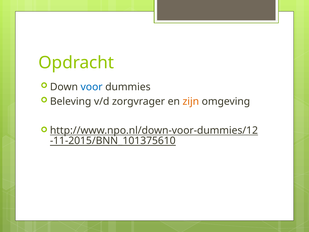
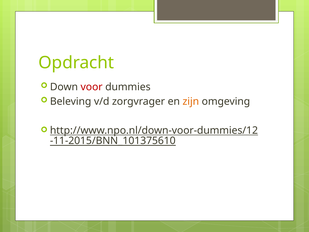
voor colour: blue -> red
